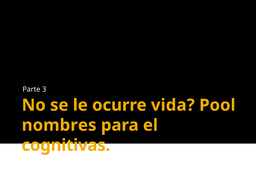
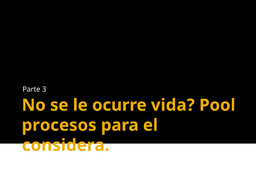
nombres: nombres -> procesos
cognitivas: cognitivas -> considera
